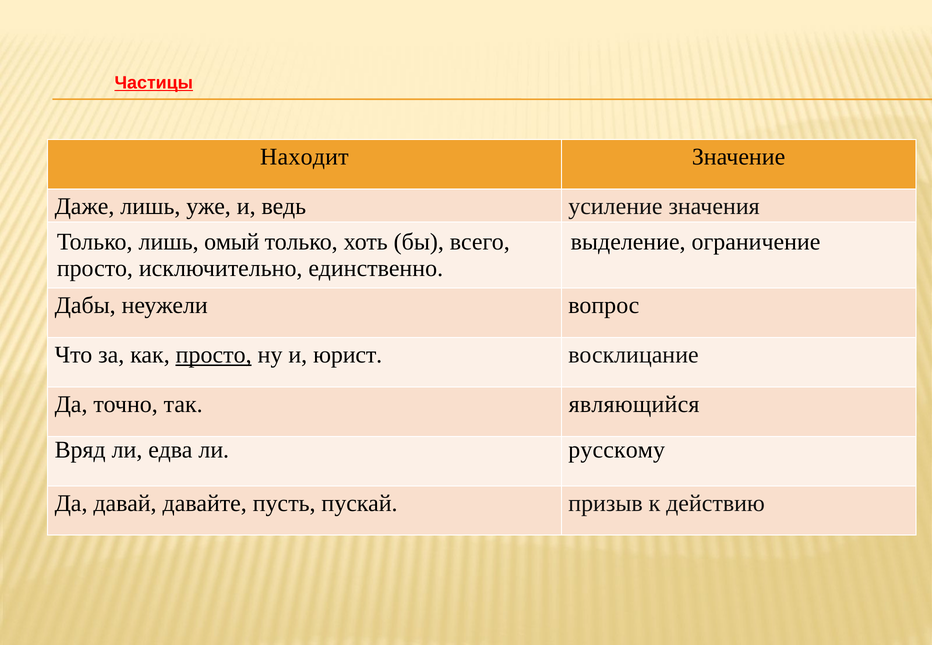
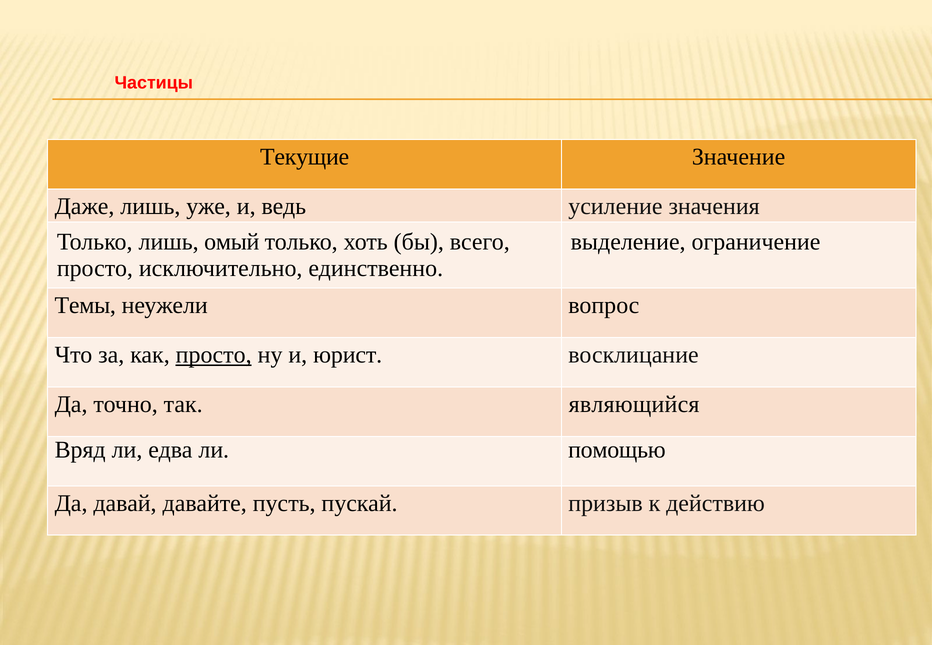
Частицы underline: present -> none
Находит: Находит -> Текущие
Дабы: Дабы -> Темы
русскому: русскому -> помощью
